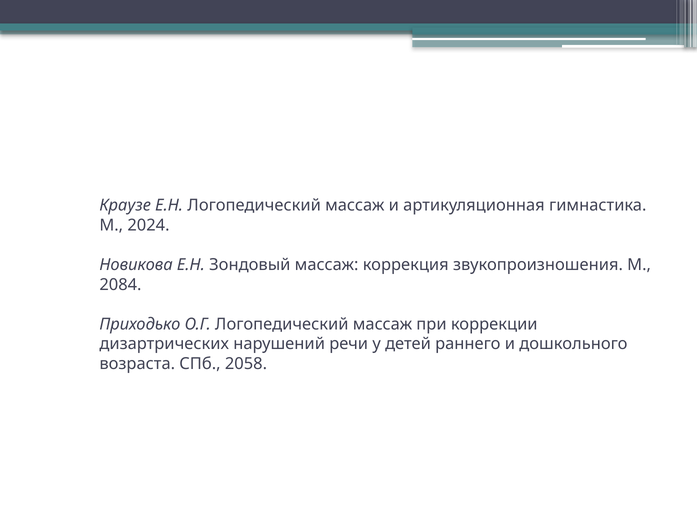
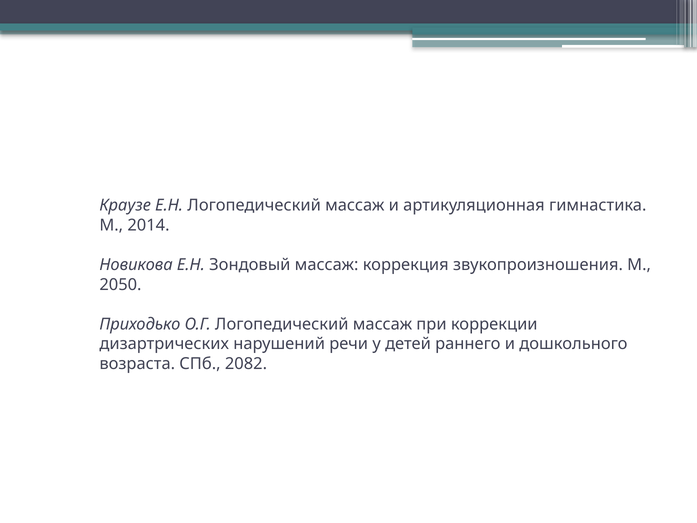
2024: 2024 -> 2014
2084: 2084 -> 2050
2058: 2058 -> 2082
